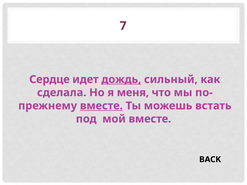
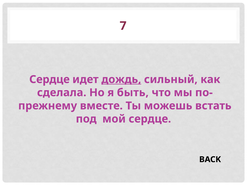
меня: меня -> быть
вместе at (101, 106) underline: present -> none
мой вместе: вместе -> сердце
